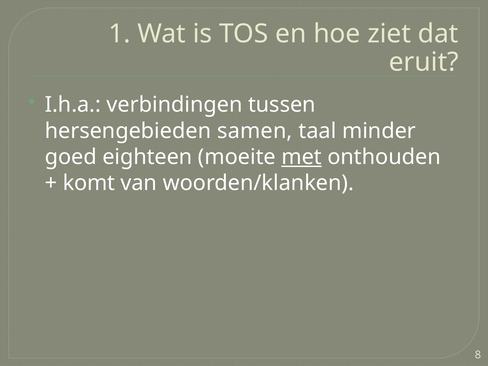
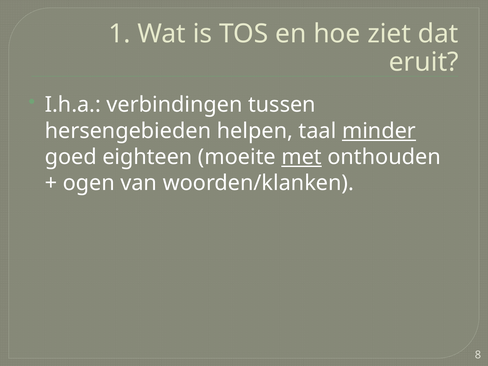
samen: samen -> helpen
minder underline: none -> present
komt: komt -> ogen
